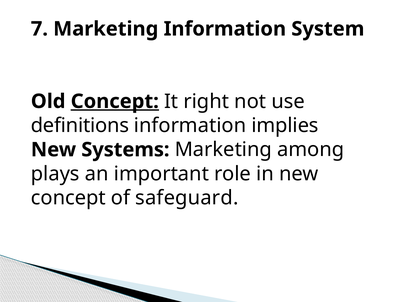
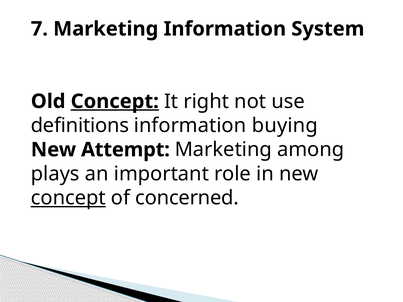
implies: implies -> buying
Systems: Systems -> Attempt
concept at (68, 198) underline: none -> present
safeguard: safeguard -> concerned
